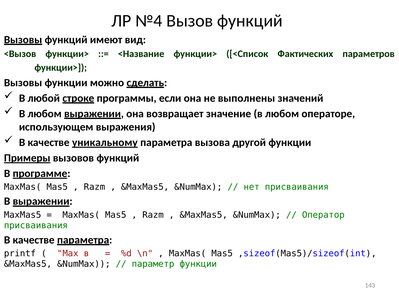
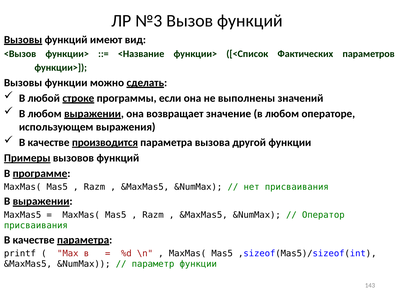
№4: №4 -> №3
уникальному: уникальному -> производится
